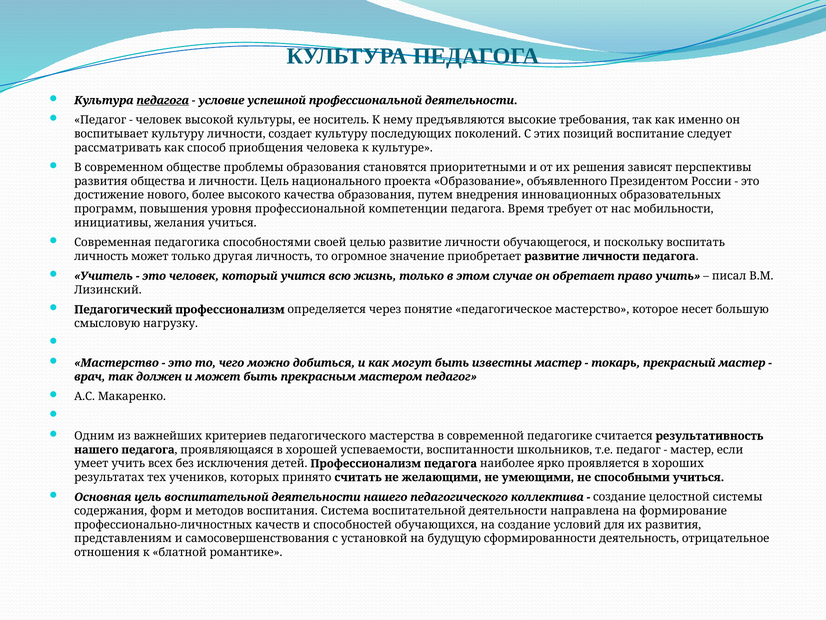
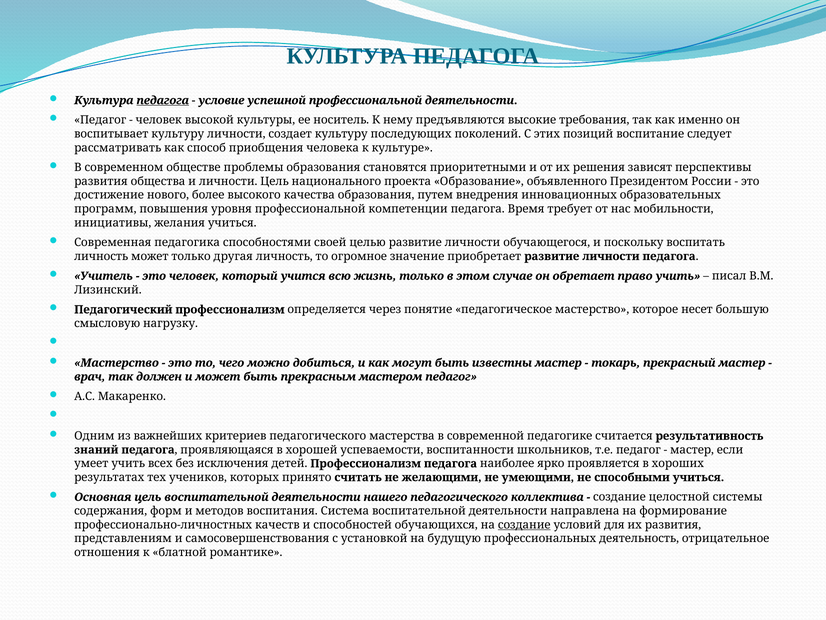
нашего at (96, 449): нашего -> знаний
создание at (524, 524) underline: none -> present
сформированности: сформированности -> профессиональных
